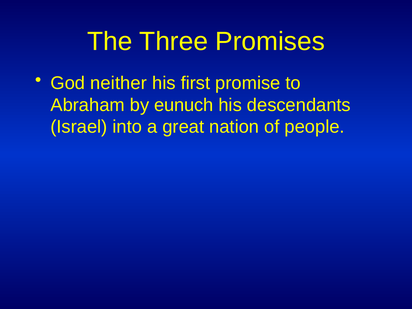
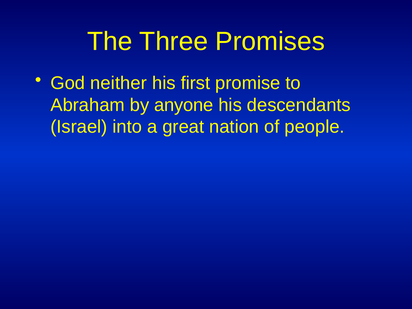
eunuch: eunuch -> anyone
